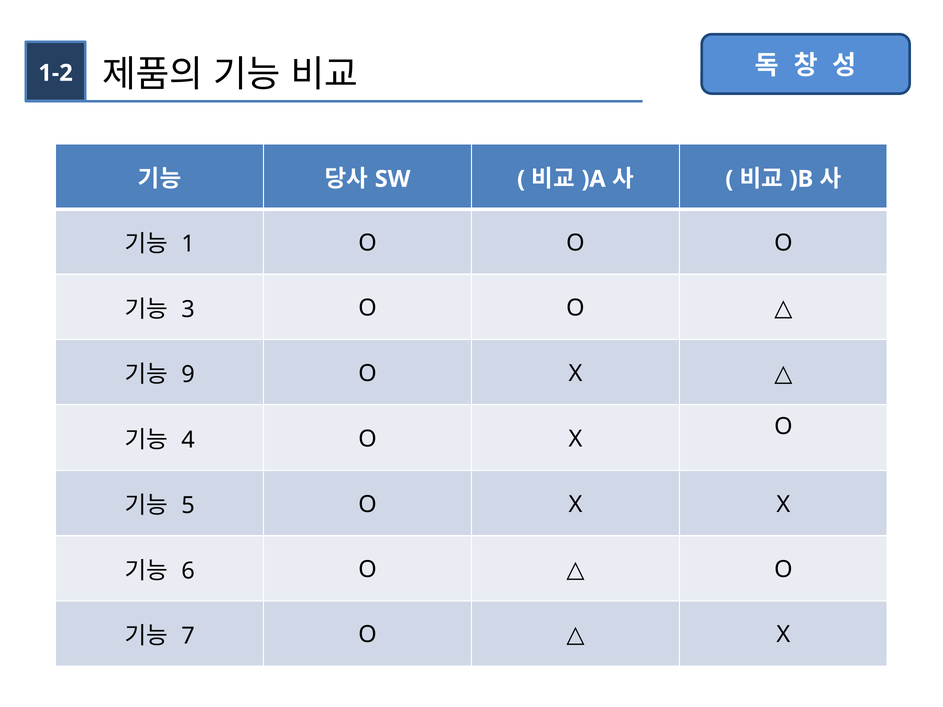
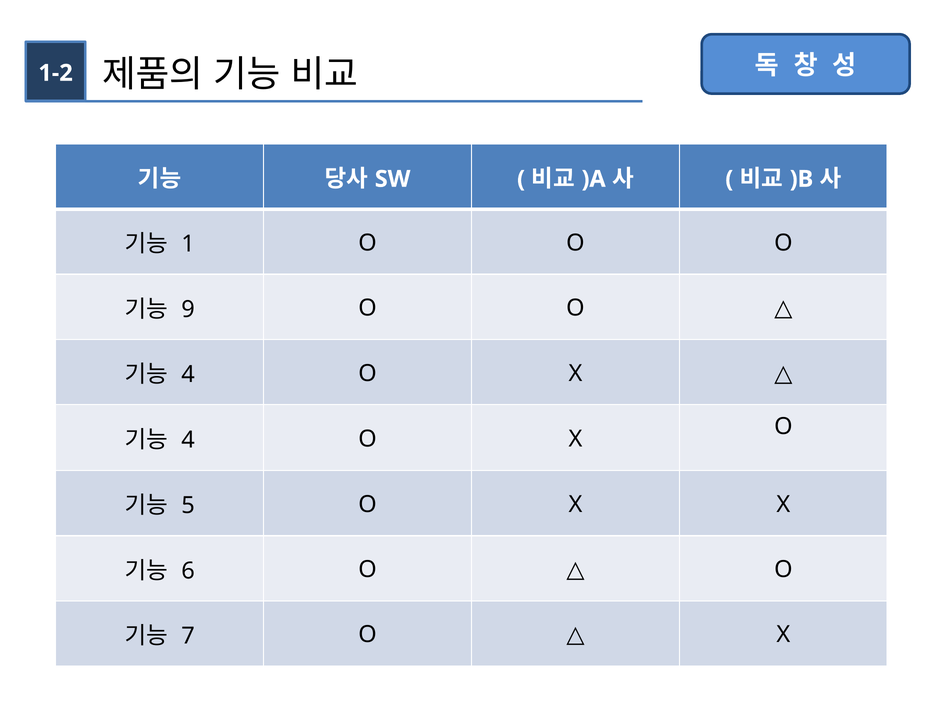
3: 3 -> 9
9 at (188, 375): 9 -> 4
